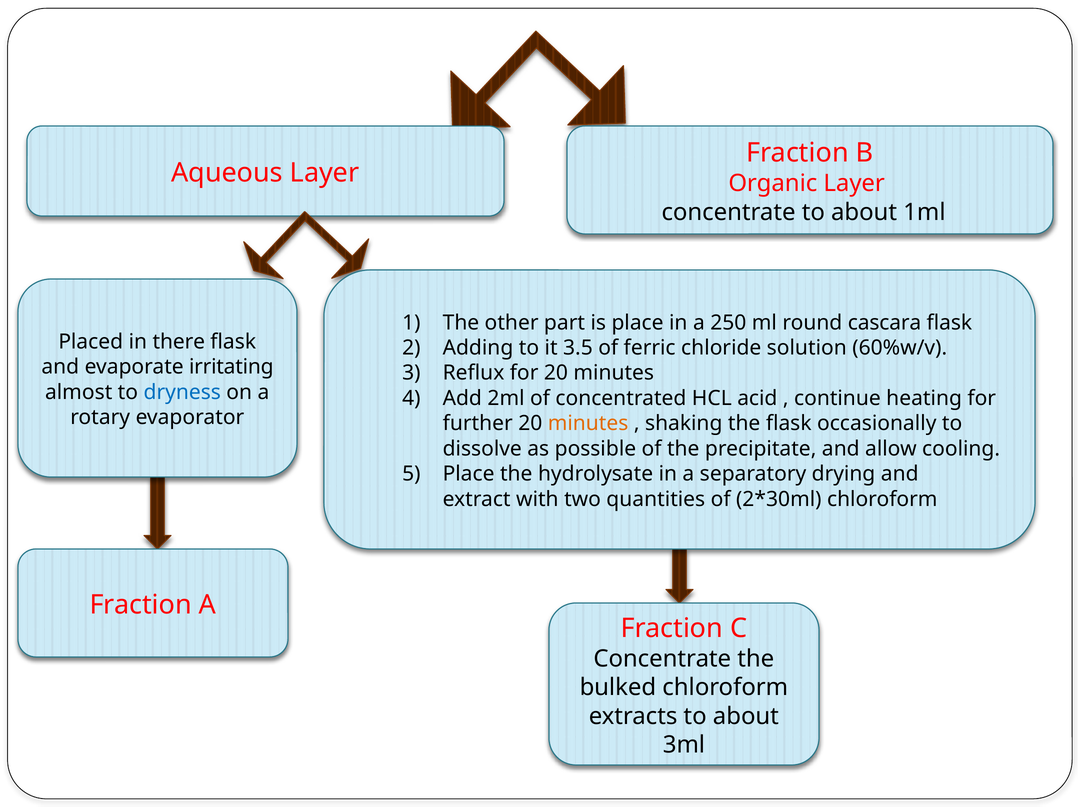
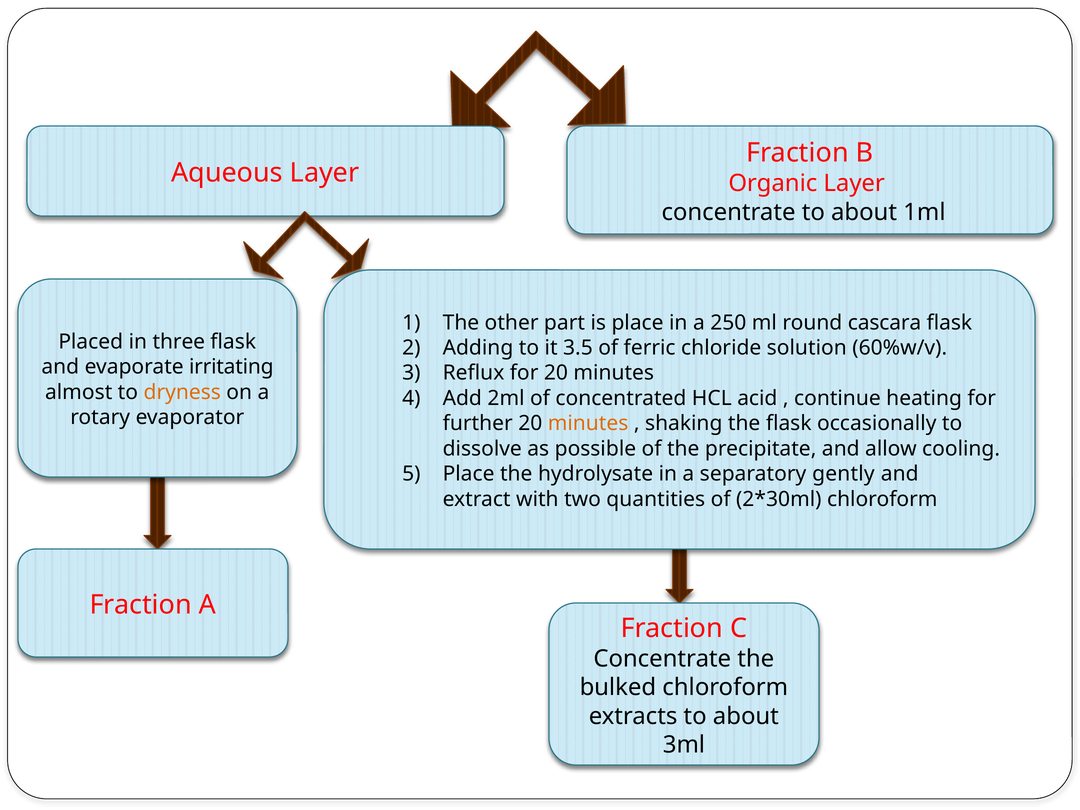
there: there -> three
dryness colour: blue -> orange
drying: drying -> gently
